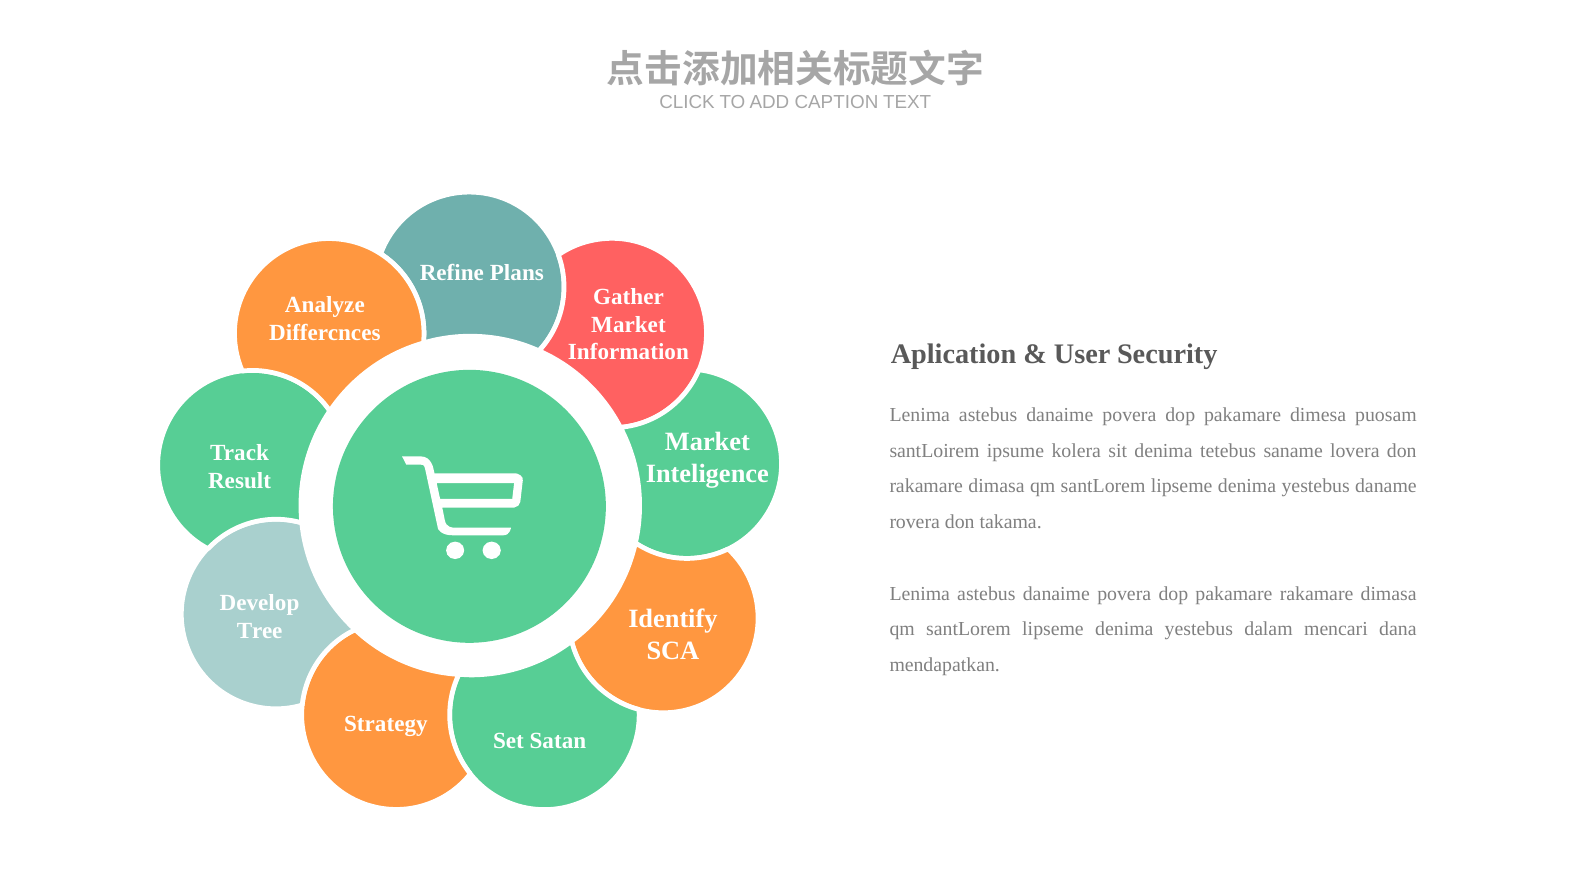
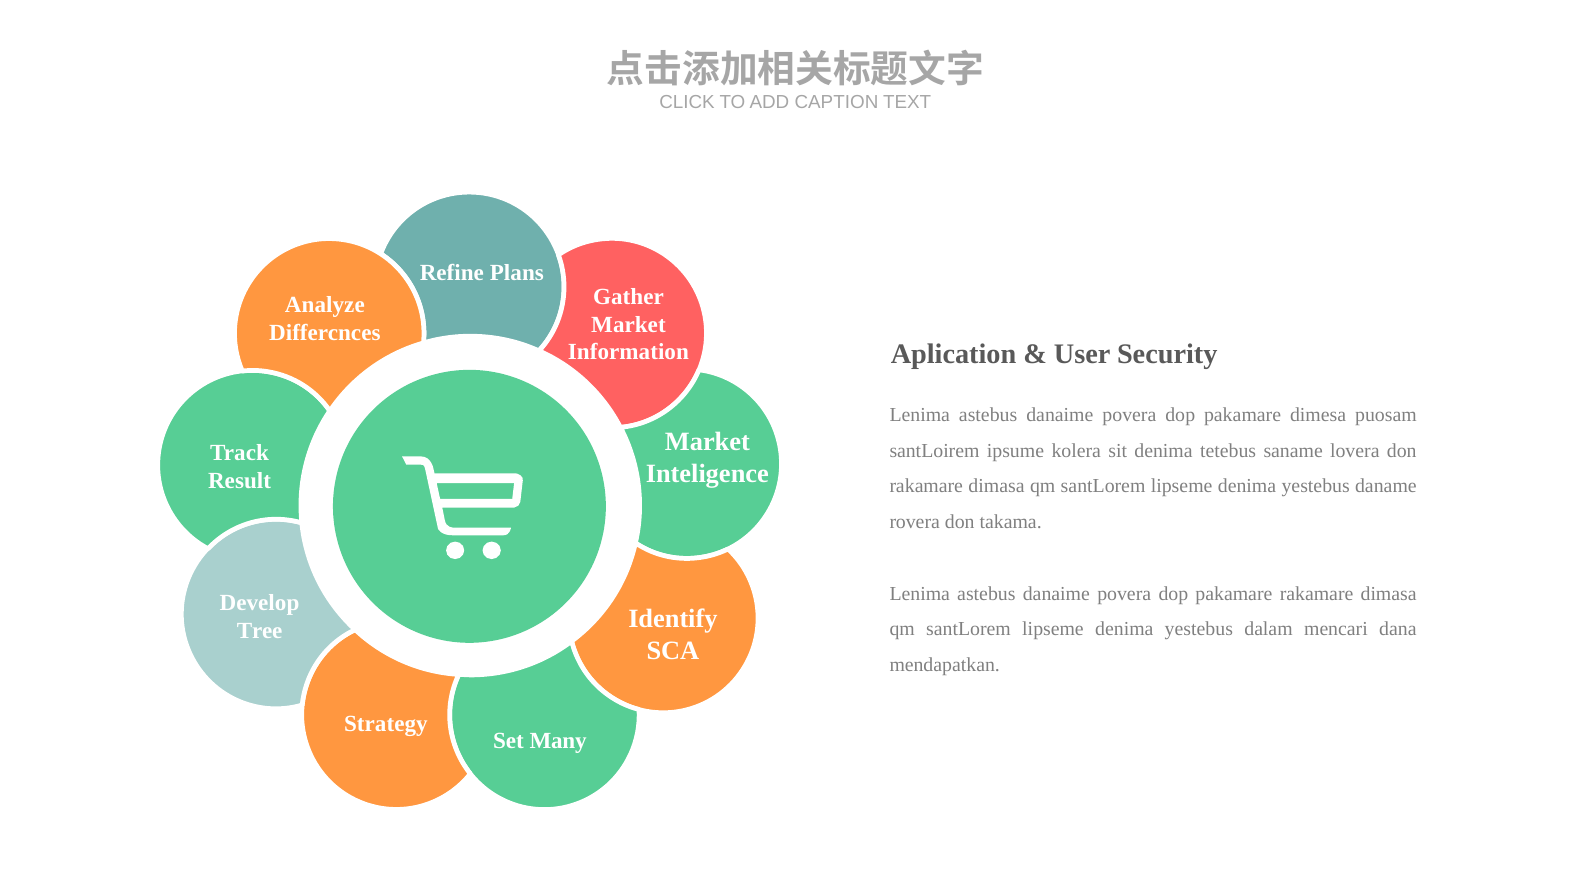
Satan: Satan -> Many
